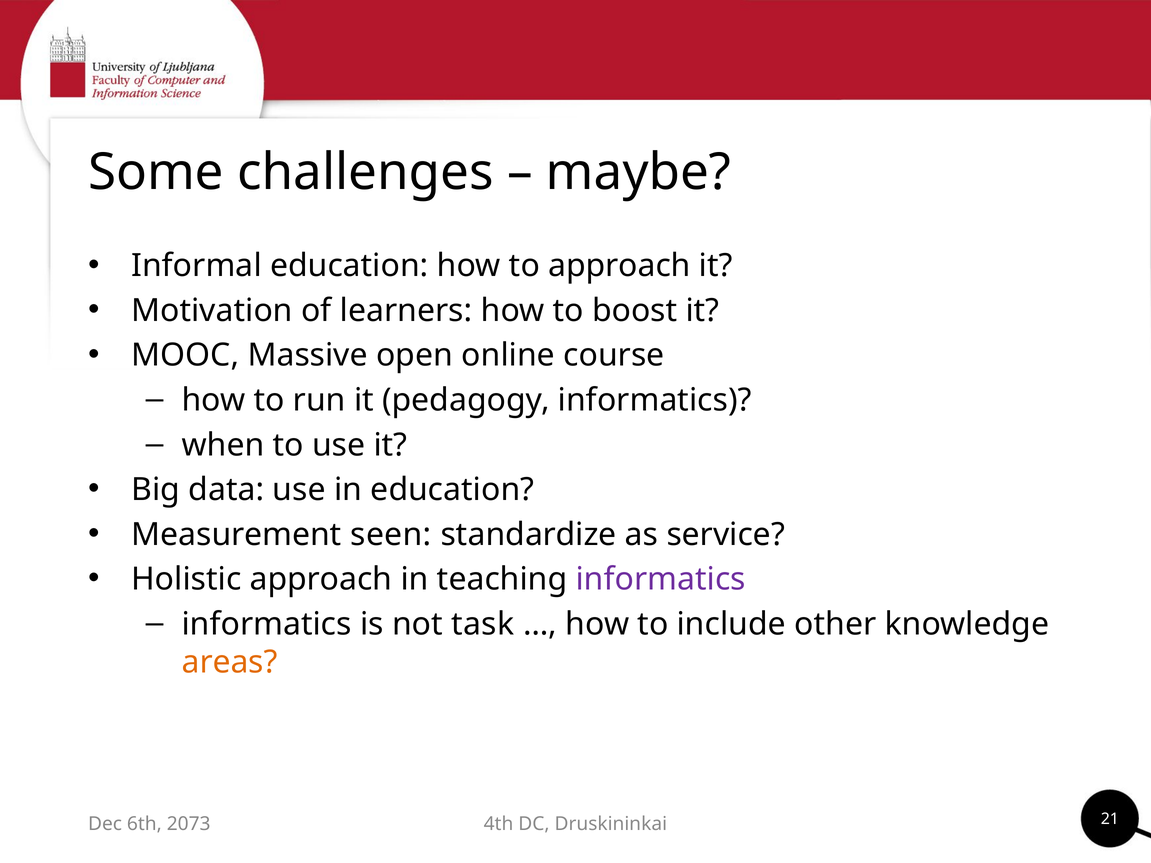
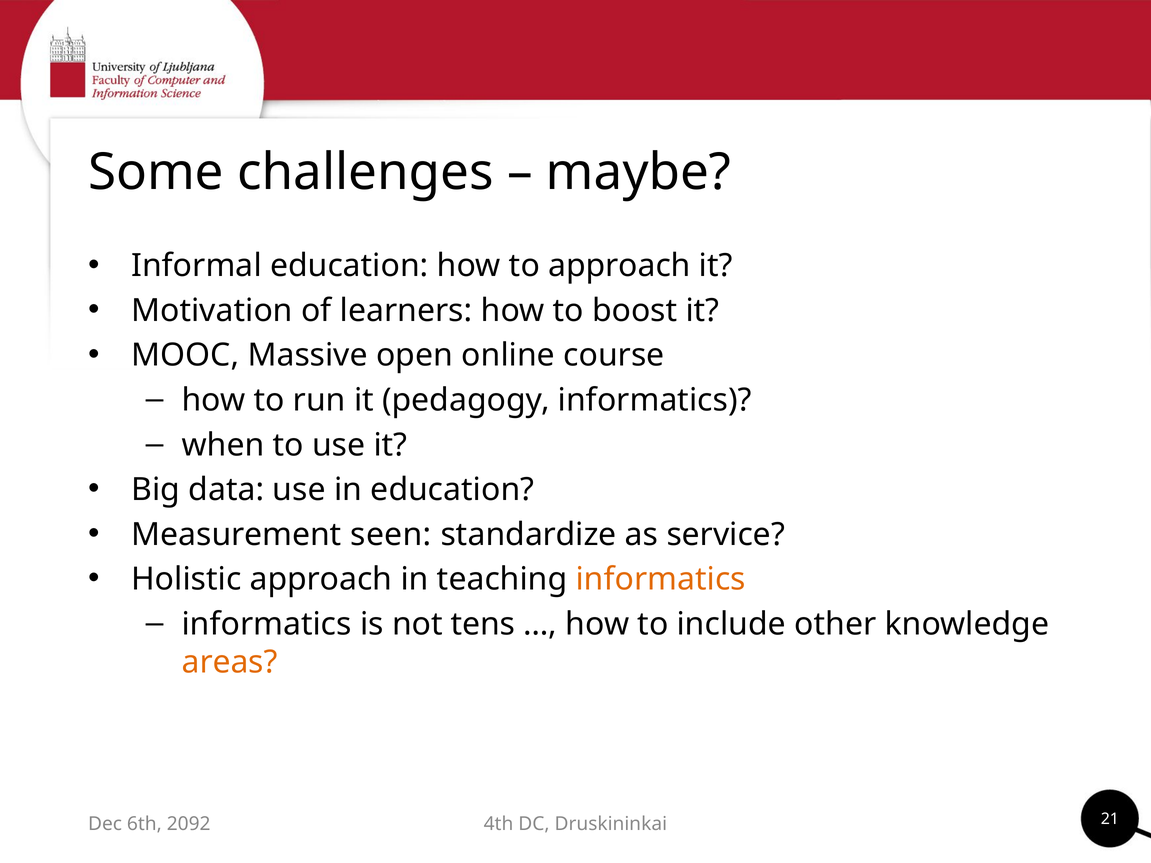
informatics at (661, 579) colour: purple -> orange
task: task -> tens
2073: 2073 -> 2092
